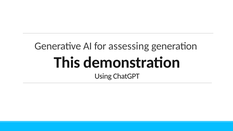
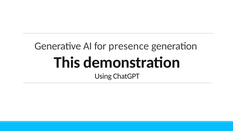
assessing: assessing -> presence
